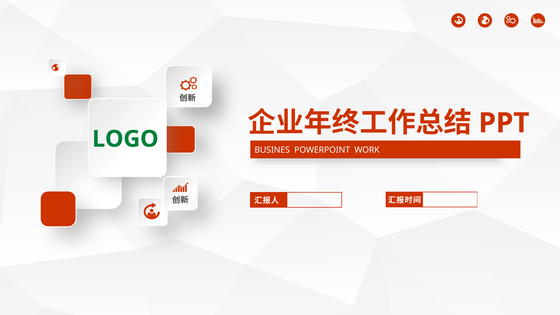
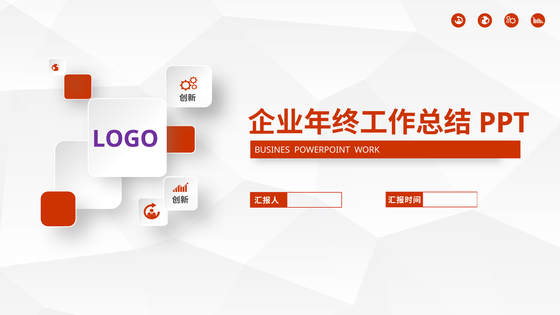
LOGO colour: green -> purple
